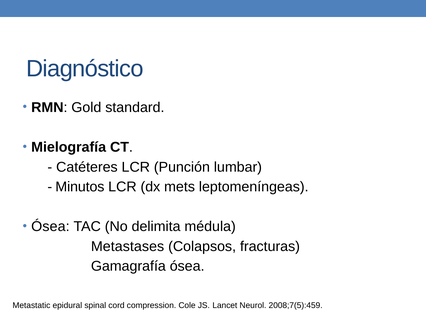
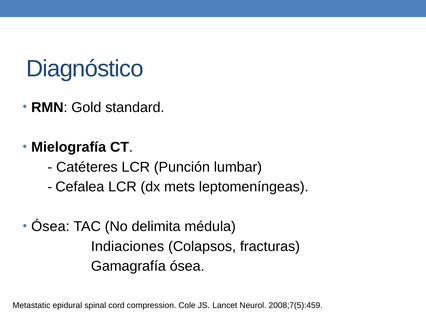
Minutos: Minutos -> Cefalea
Metastases: Metastases -> Indiaciones
